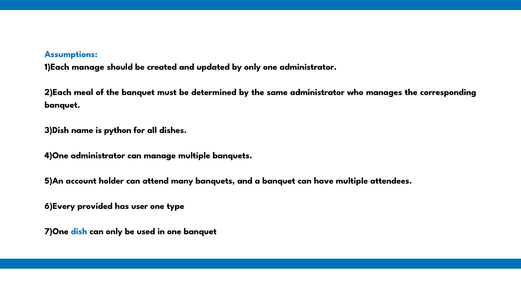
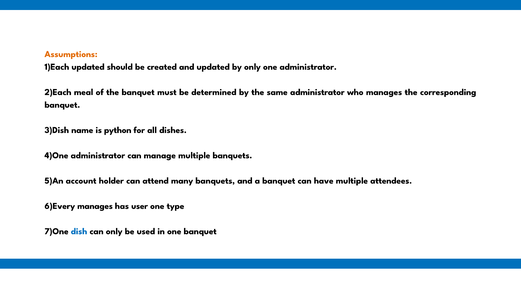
Assumptions colour: blue -> orange
1)Each manage: manage -> updated
6)Every provided: provided -> manages
